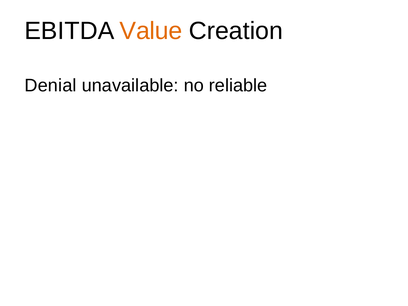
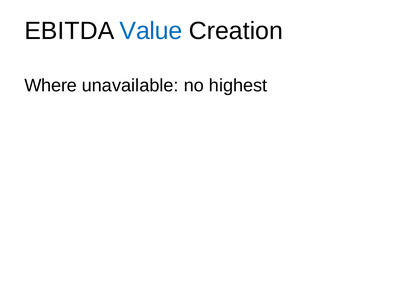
Value colour: orange -> blue
Denial: Denial -> Where
reliable: reliable -> highest
